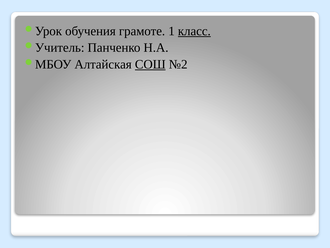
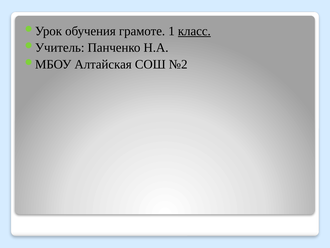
СОШ underline: present -> none
